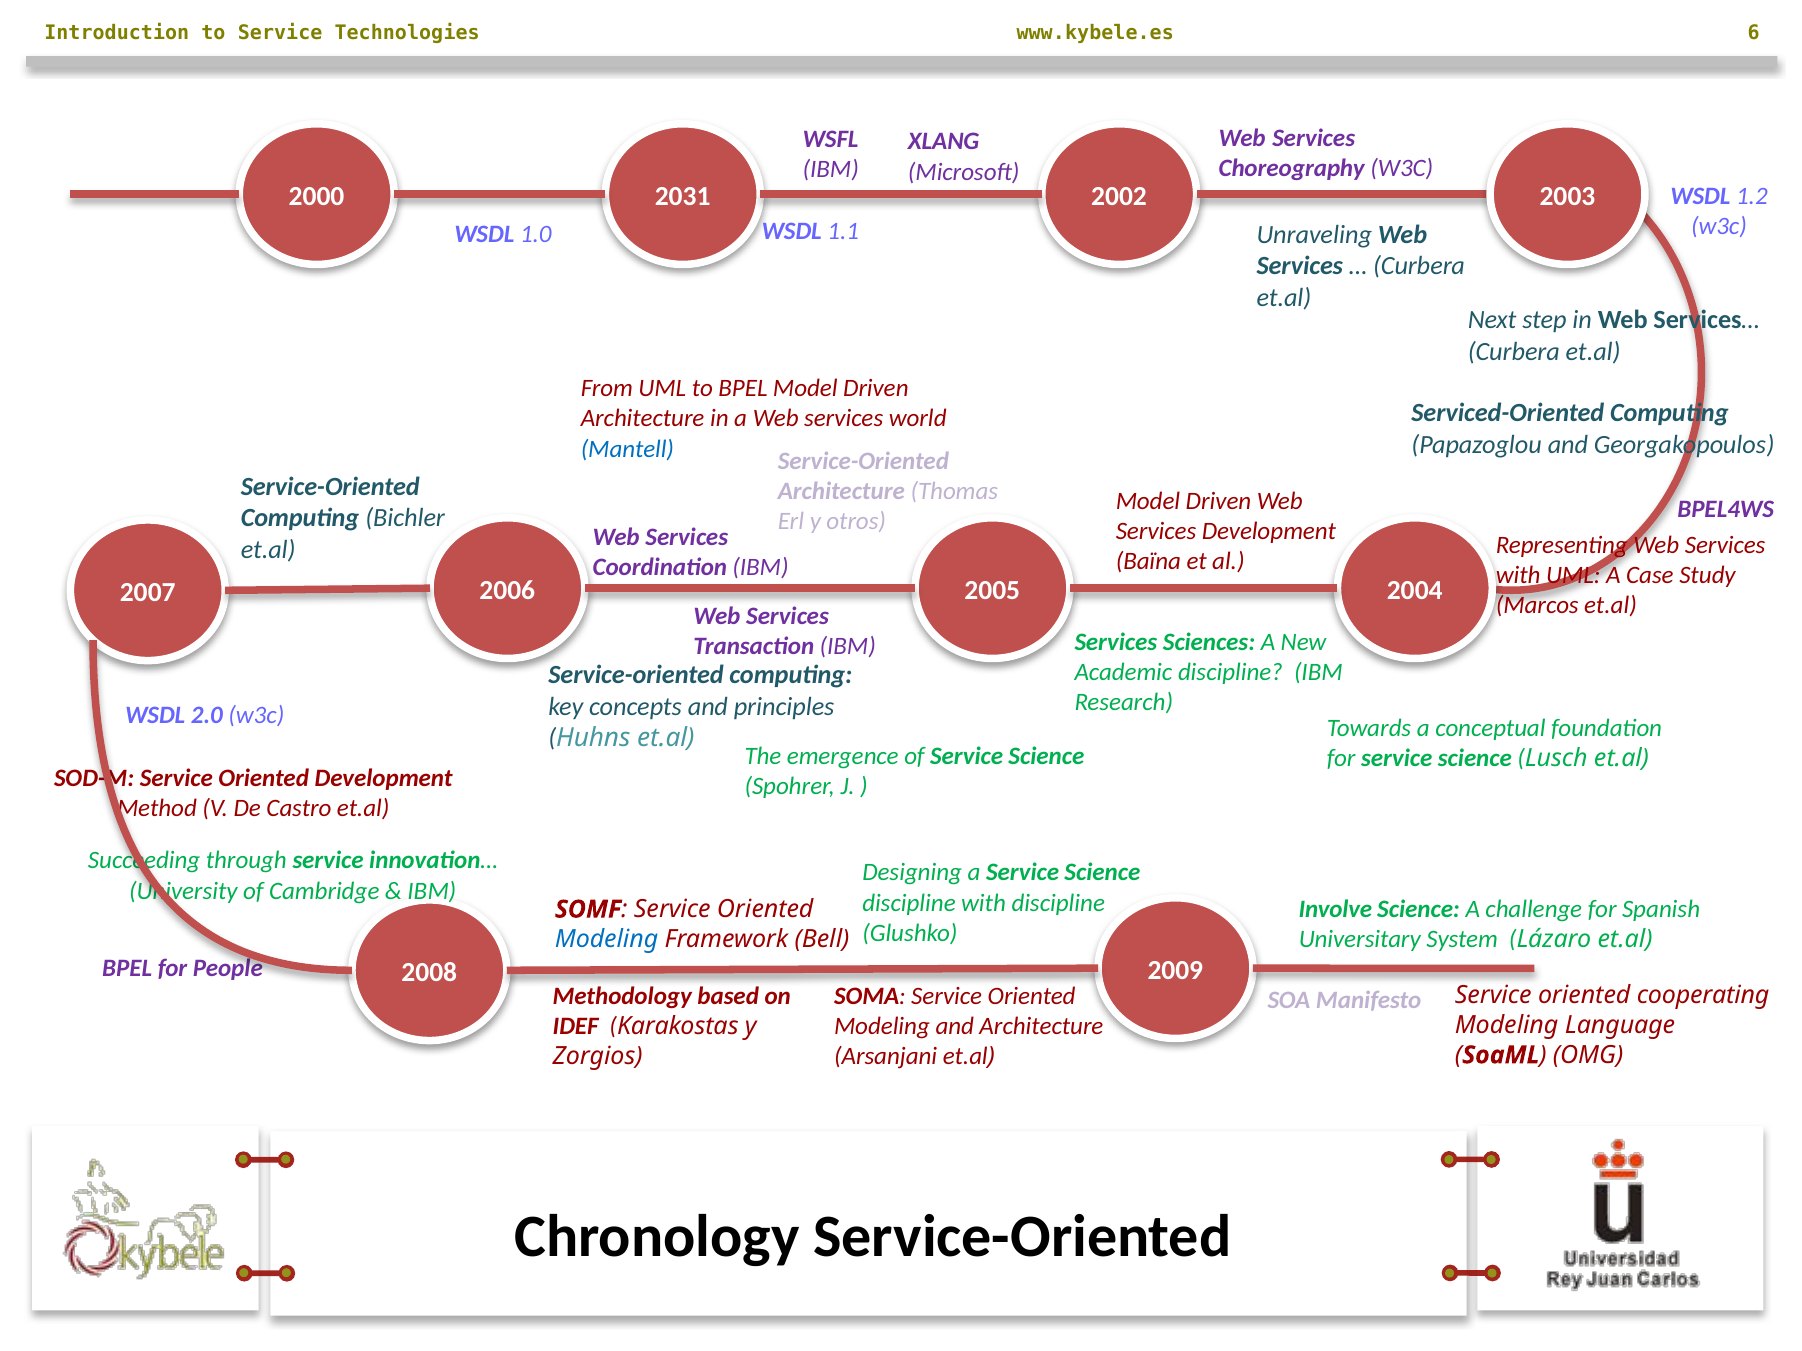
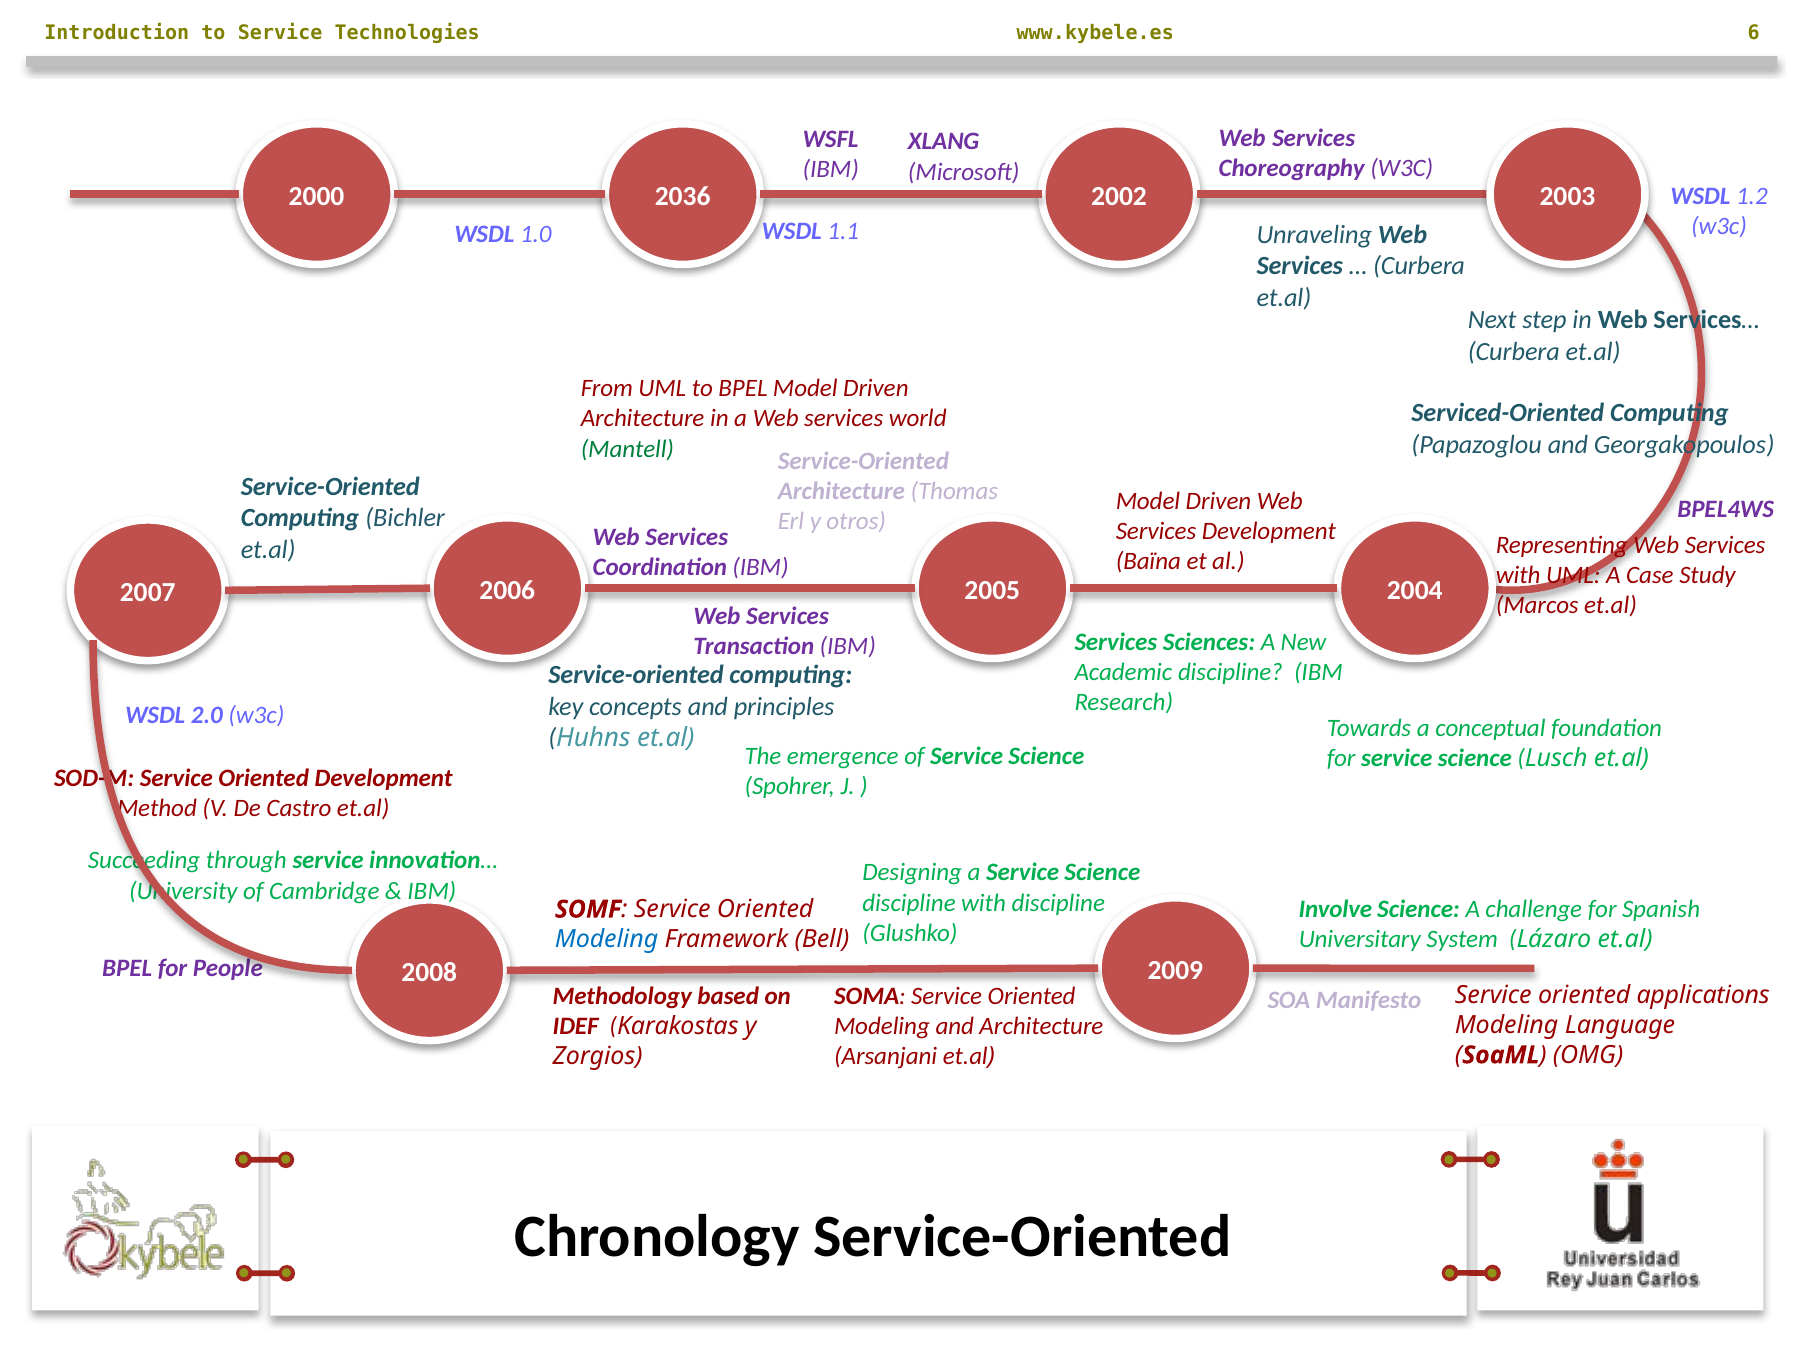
2031: 2031 -> 2036
Mantell colour: blue -> green
cooperating: cooperating -> applications
